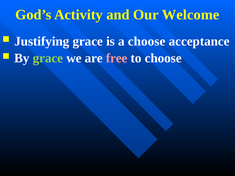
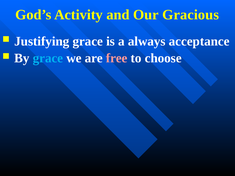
Welcome: Welcome -> Gracious
a choose: choose -> always
grace at (48, 58) colour: light green -> light blue
